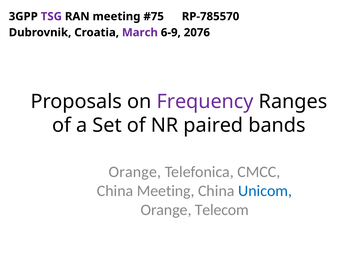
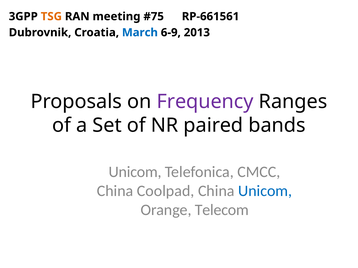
TSG colour: purple -> orange
RP-785570: RP-785570 -> RP-661561
March colour: purple -> blue
2076: 2076 -> 2013
Orange at (135, 172): Orange -> Unicom
China Meeting: Meeting -> Coolpad
